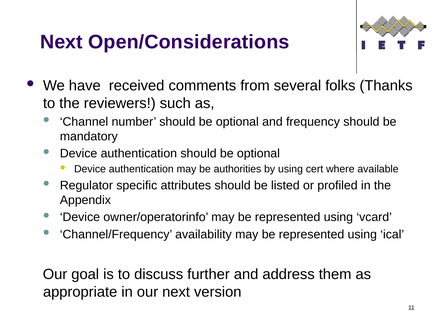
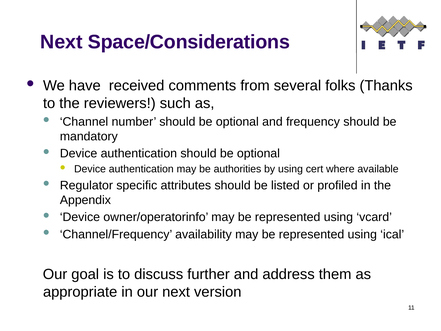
Open/Considerations: Open/Considerations -> Space/Considerations
